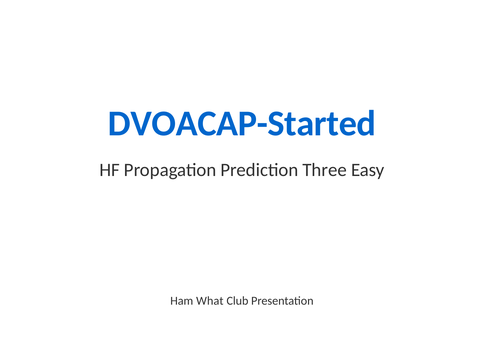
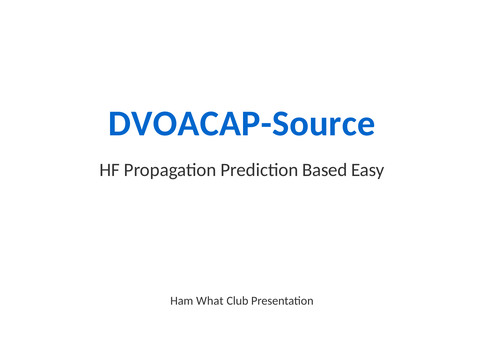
DVOACAP-Started: DVOACAP-Started -> DVOACAP-Source
Three: Three -> Based
